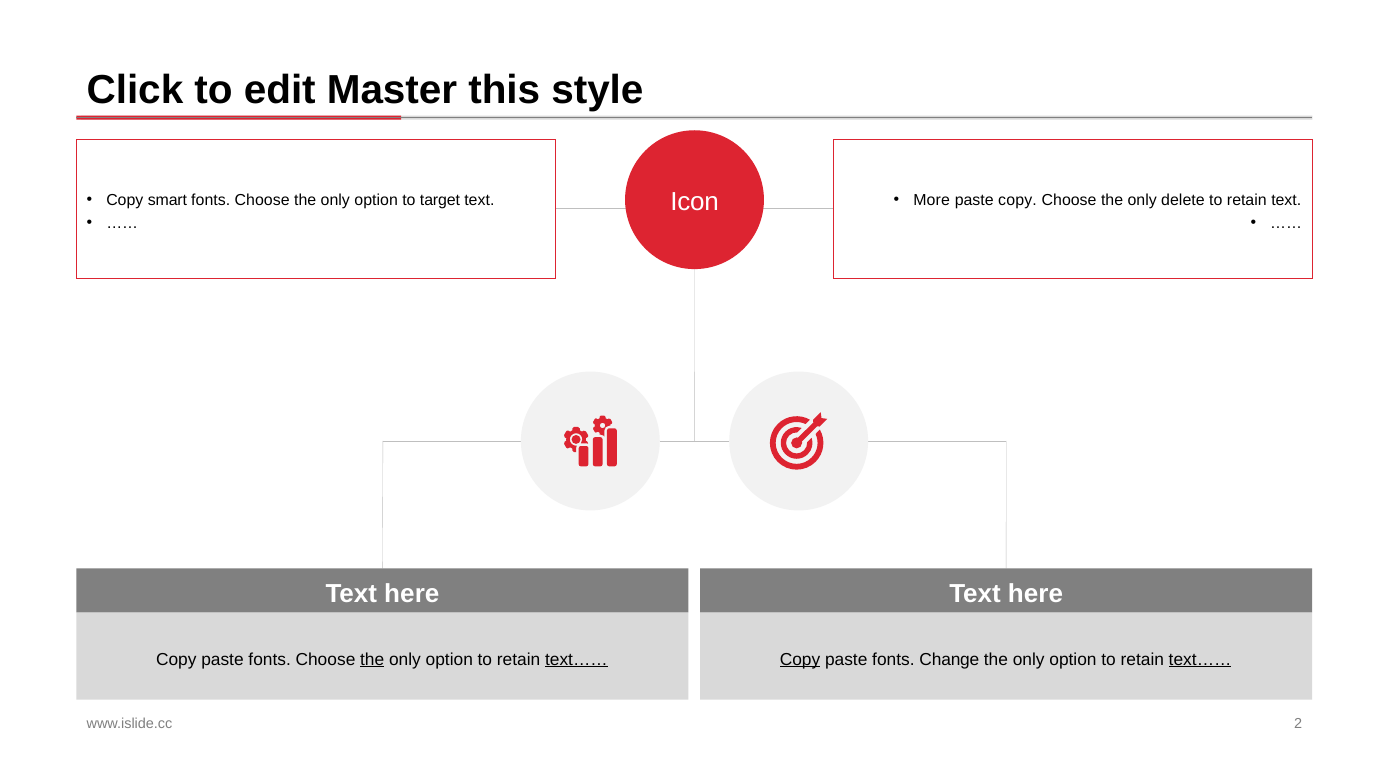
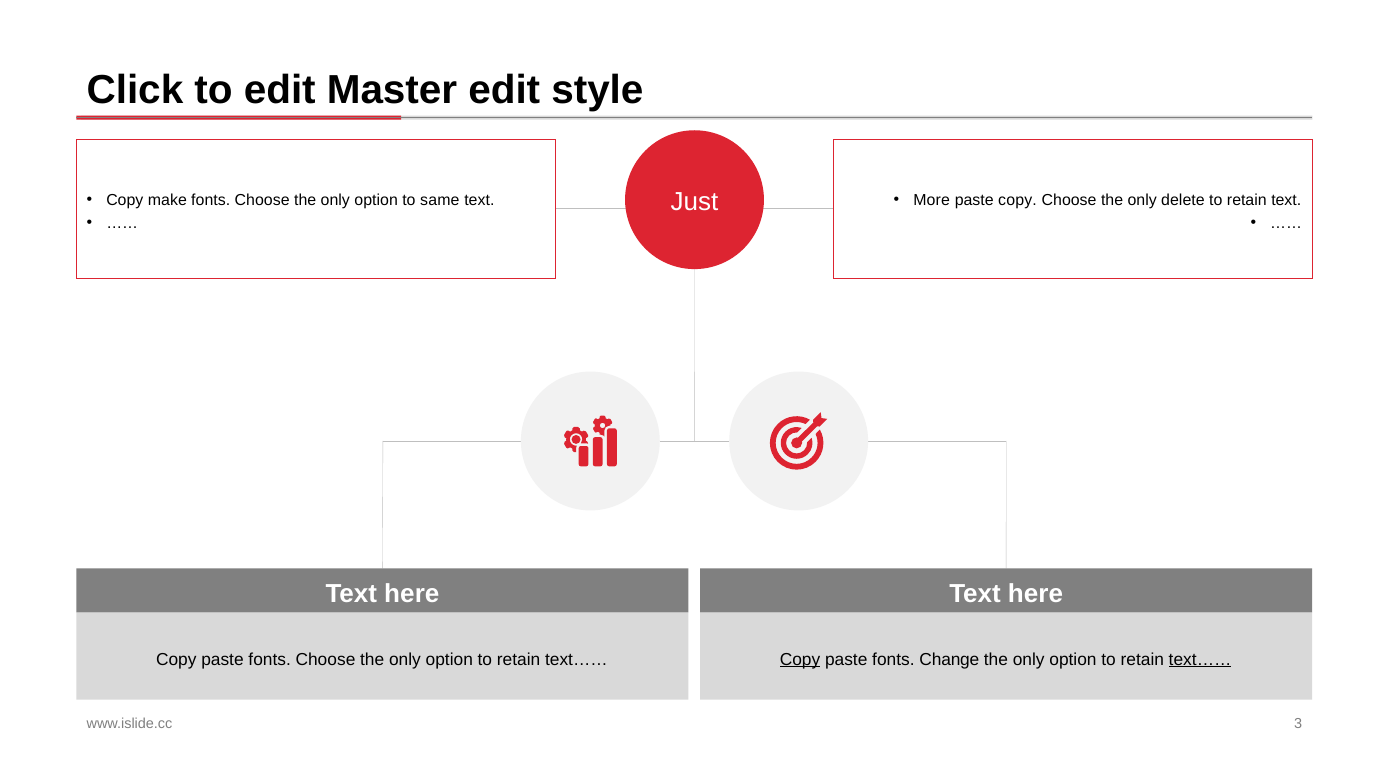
Master this: this -> edit
Icon: Icon -> Just
smart: smart -> make
target: target -> same
the at (372, 660) underline: present -> none
text…… at (576, 660) underline: present -> none
2: 2 -> 3
